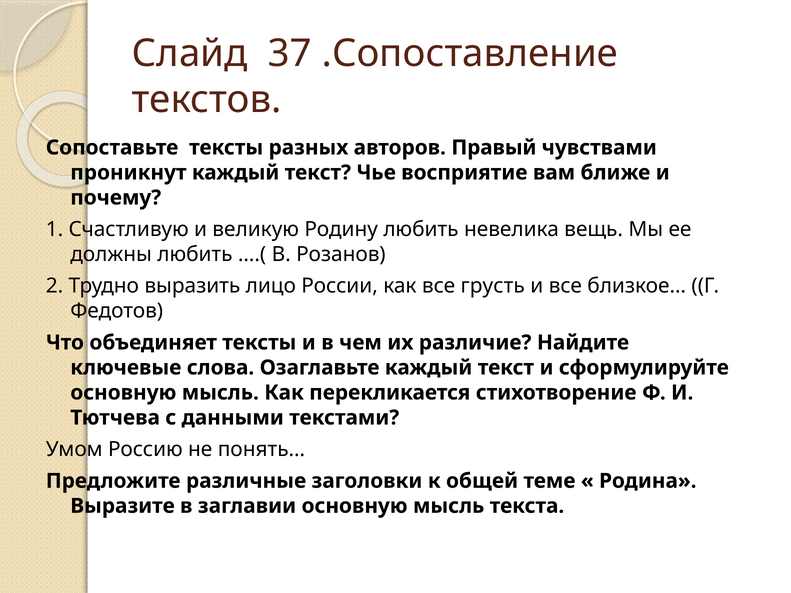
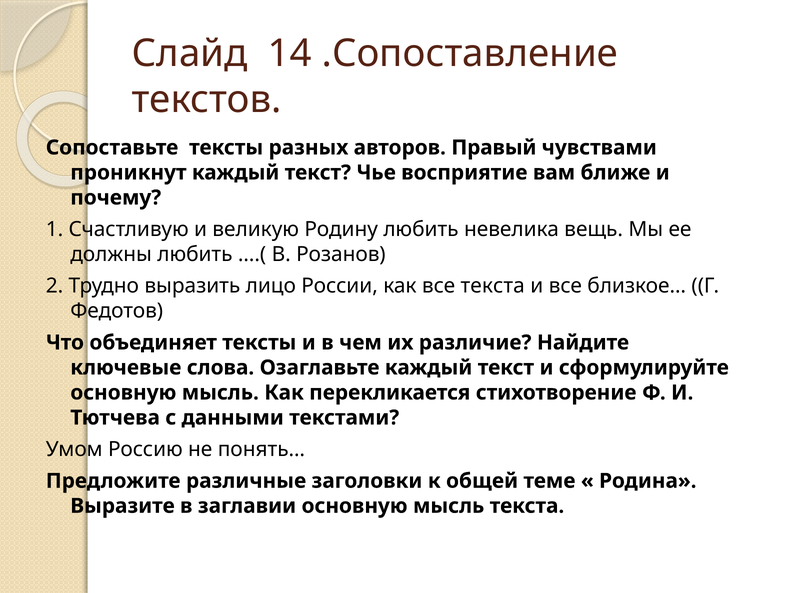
37: 37 -> 14
все грусть: грусть -> текста
